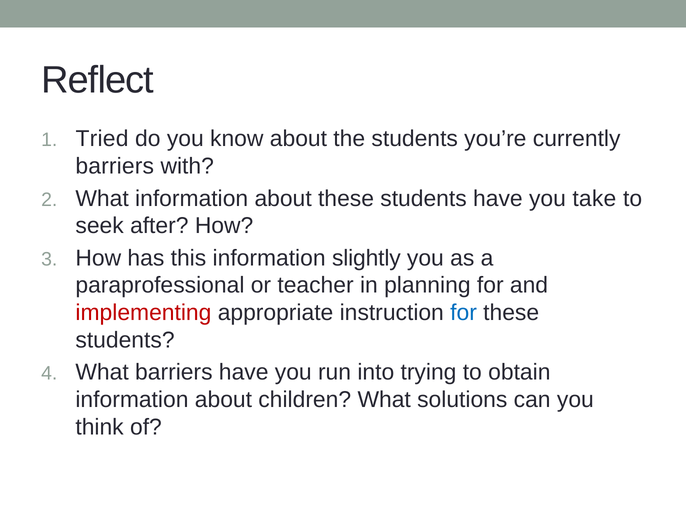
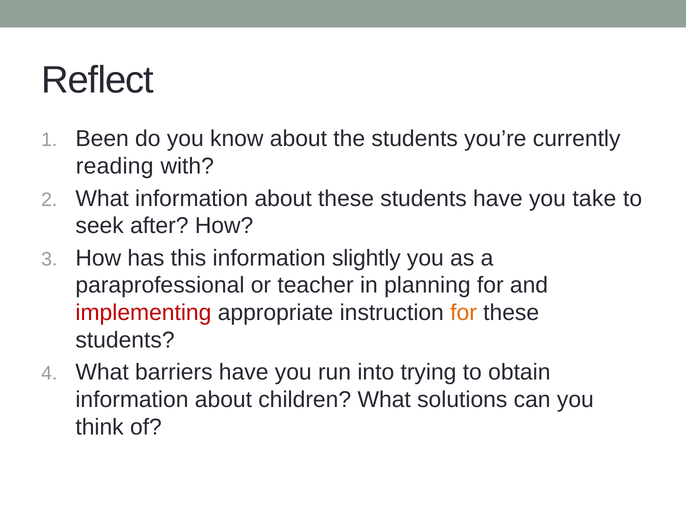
Tried: Tried -> Been
barriers at (115, 166): barriers -> reading
for at (464, 313) colour: blue -> orange
